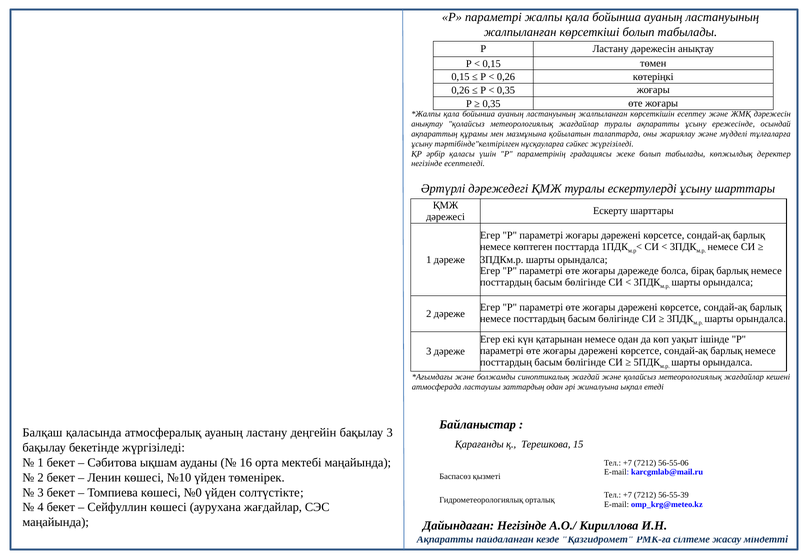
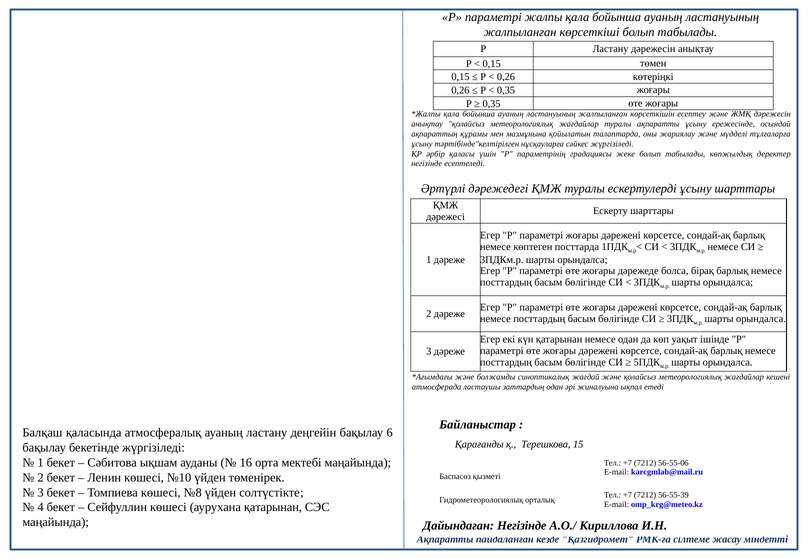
бақылау 3: 3 -> 6
№0: №0 -> №8
аурухана жағдайлар: жағдайлар -> қатарынан
